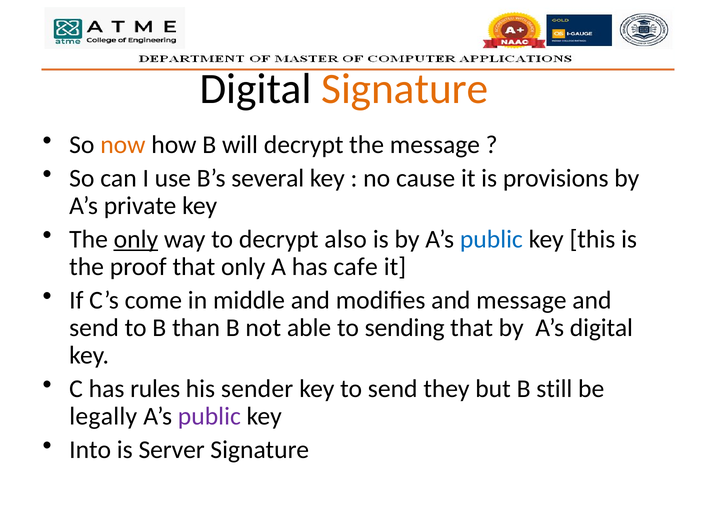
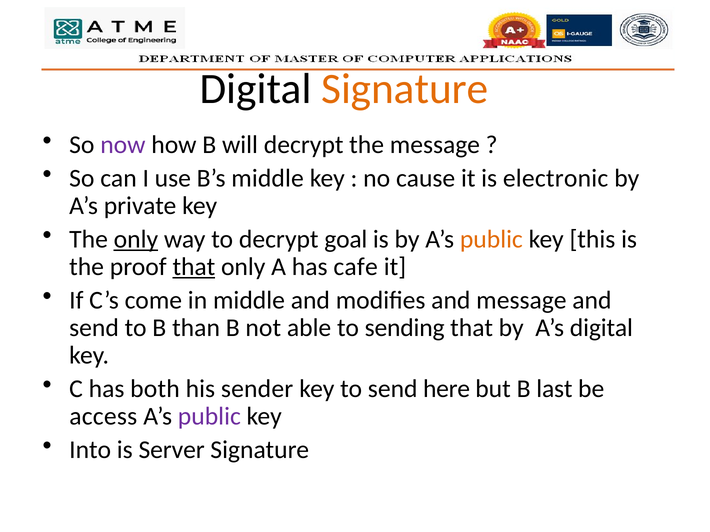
now colour: orange -> purple
B’s several: several -> middle
provisions: provisions -> electronic
also: also -> goal
public at (491, 239) colour: blue -> orange
that at (194, 267) underline: none -> present
rules: rules -> both
they: they -> here
still: still -> last
legally: legally -> access
